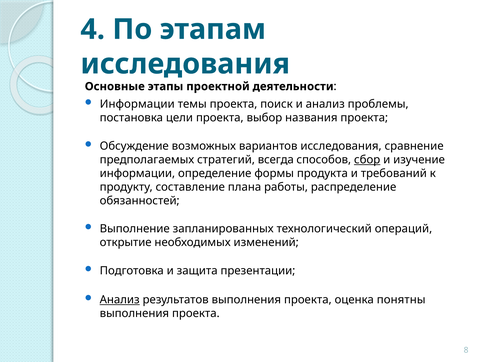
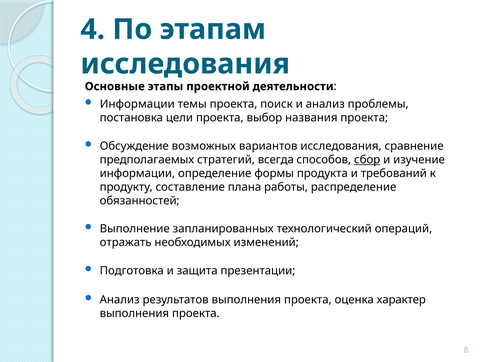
открытие: открытие -> отражать
Анализ at (120, 299) underline: present -> none
понятны: понятны -> характер
